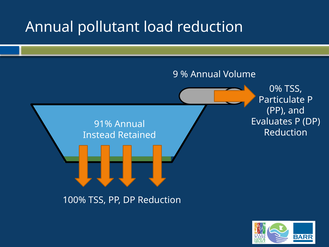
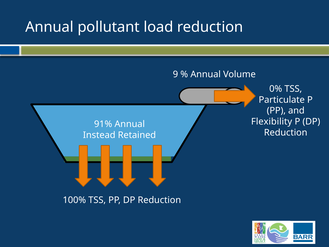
Evaluates: Evaluates -> Flexibility
